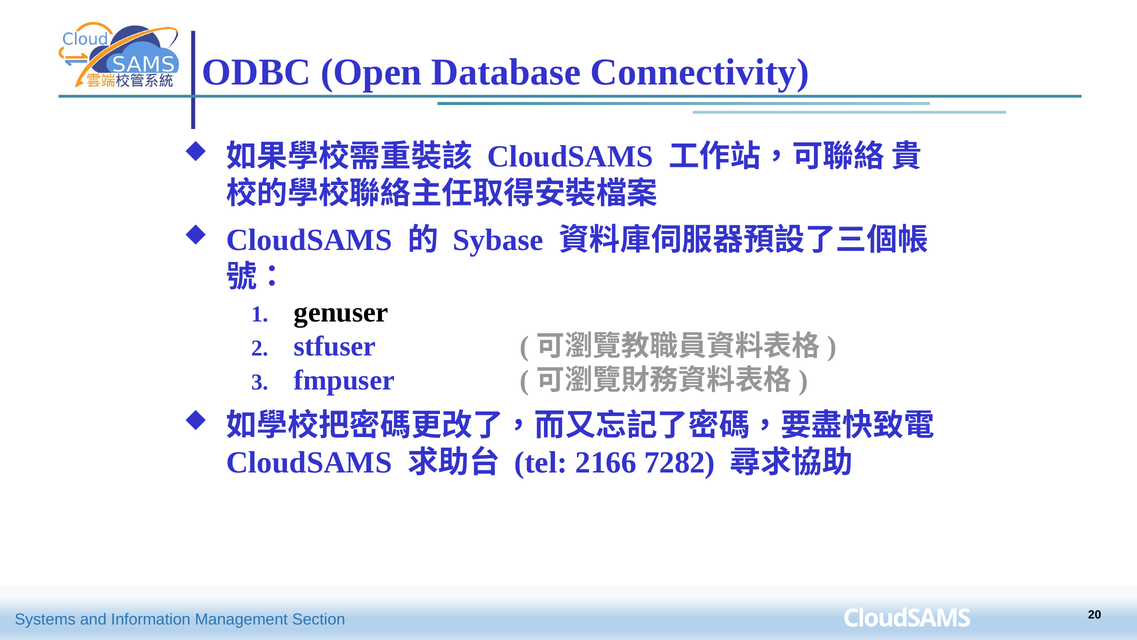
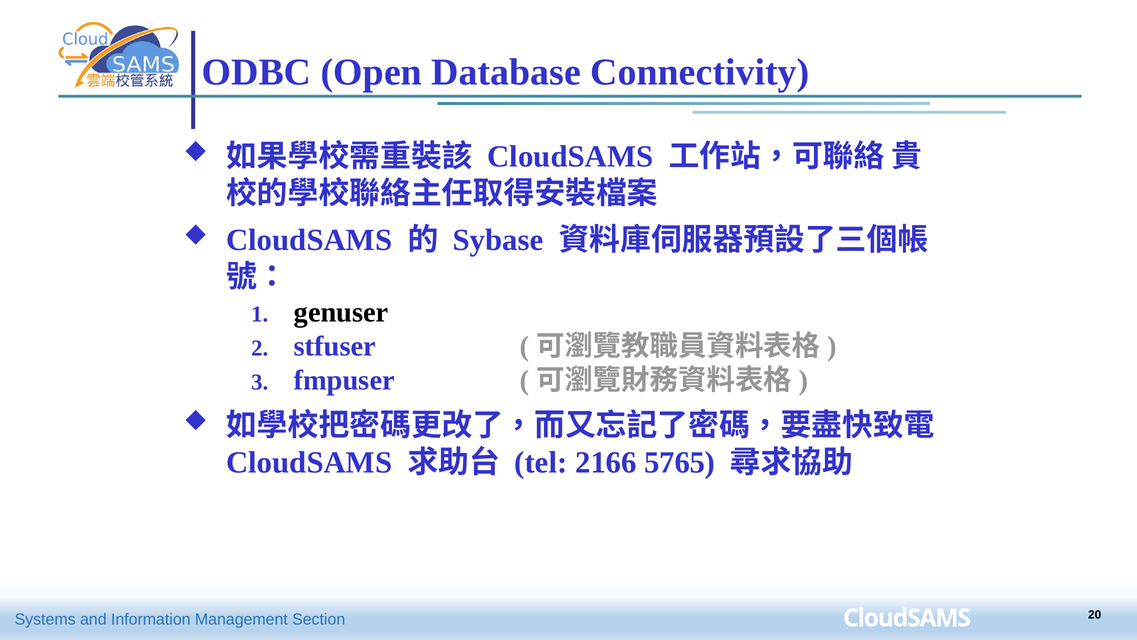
7282: 7282 -> 5765
